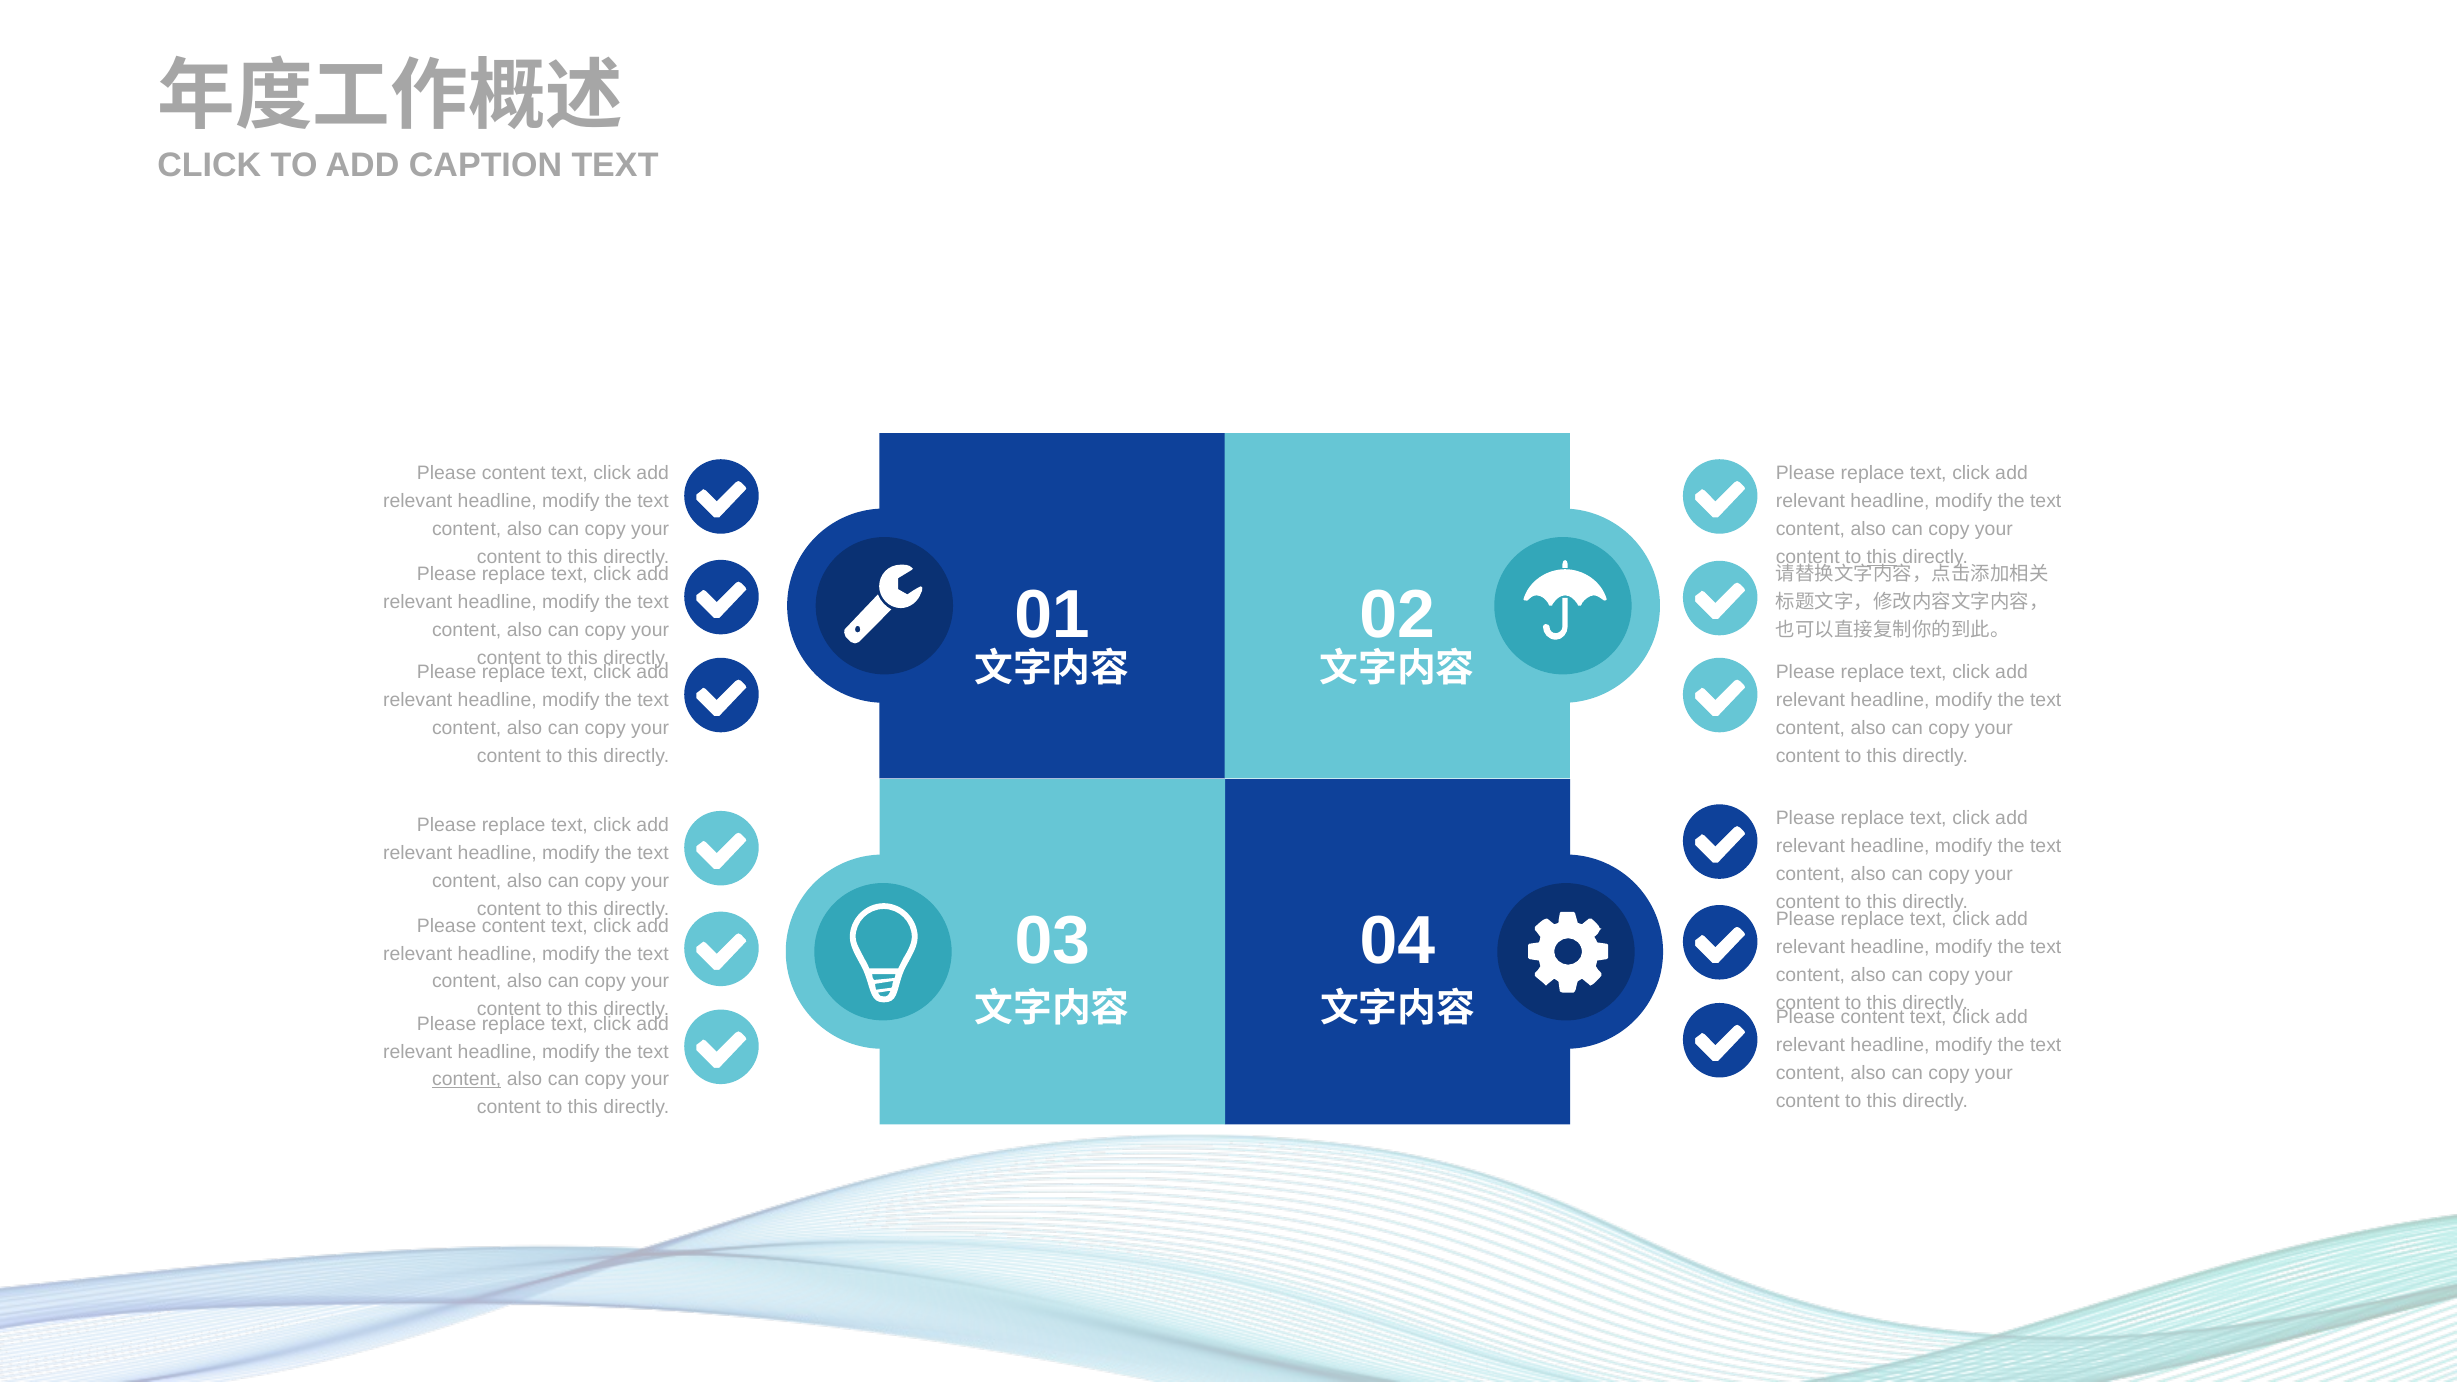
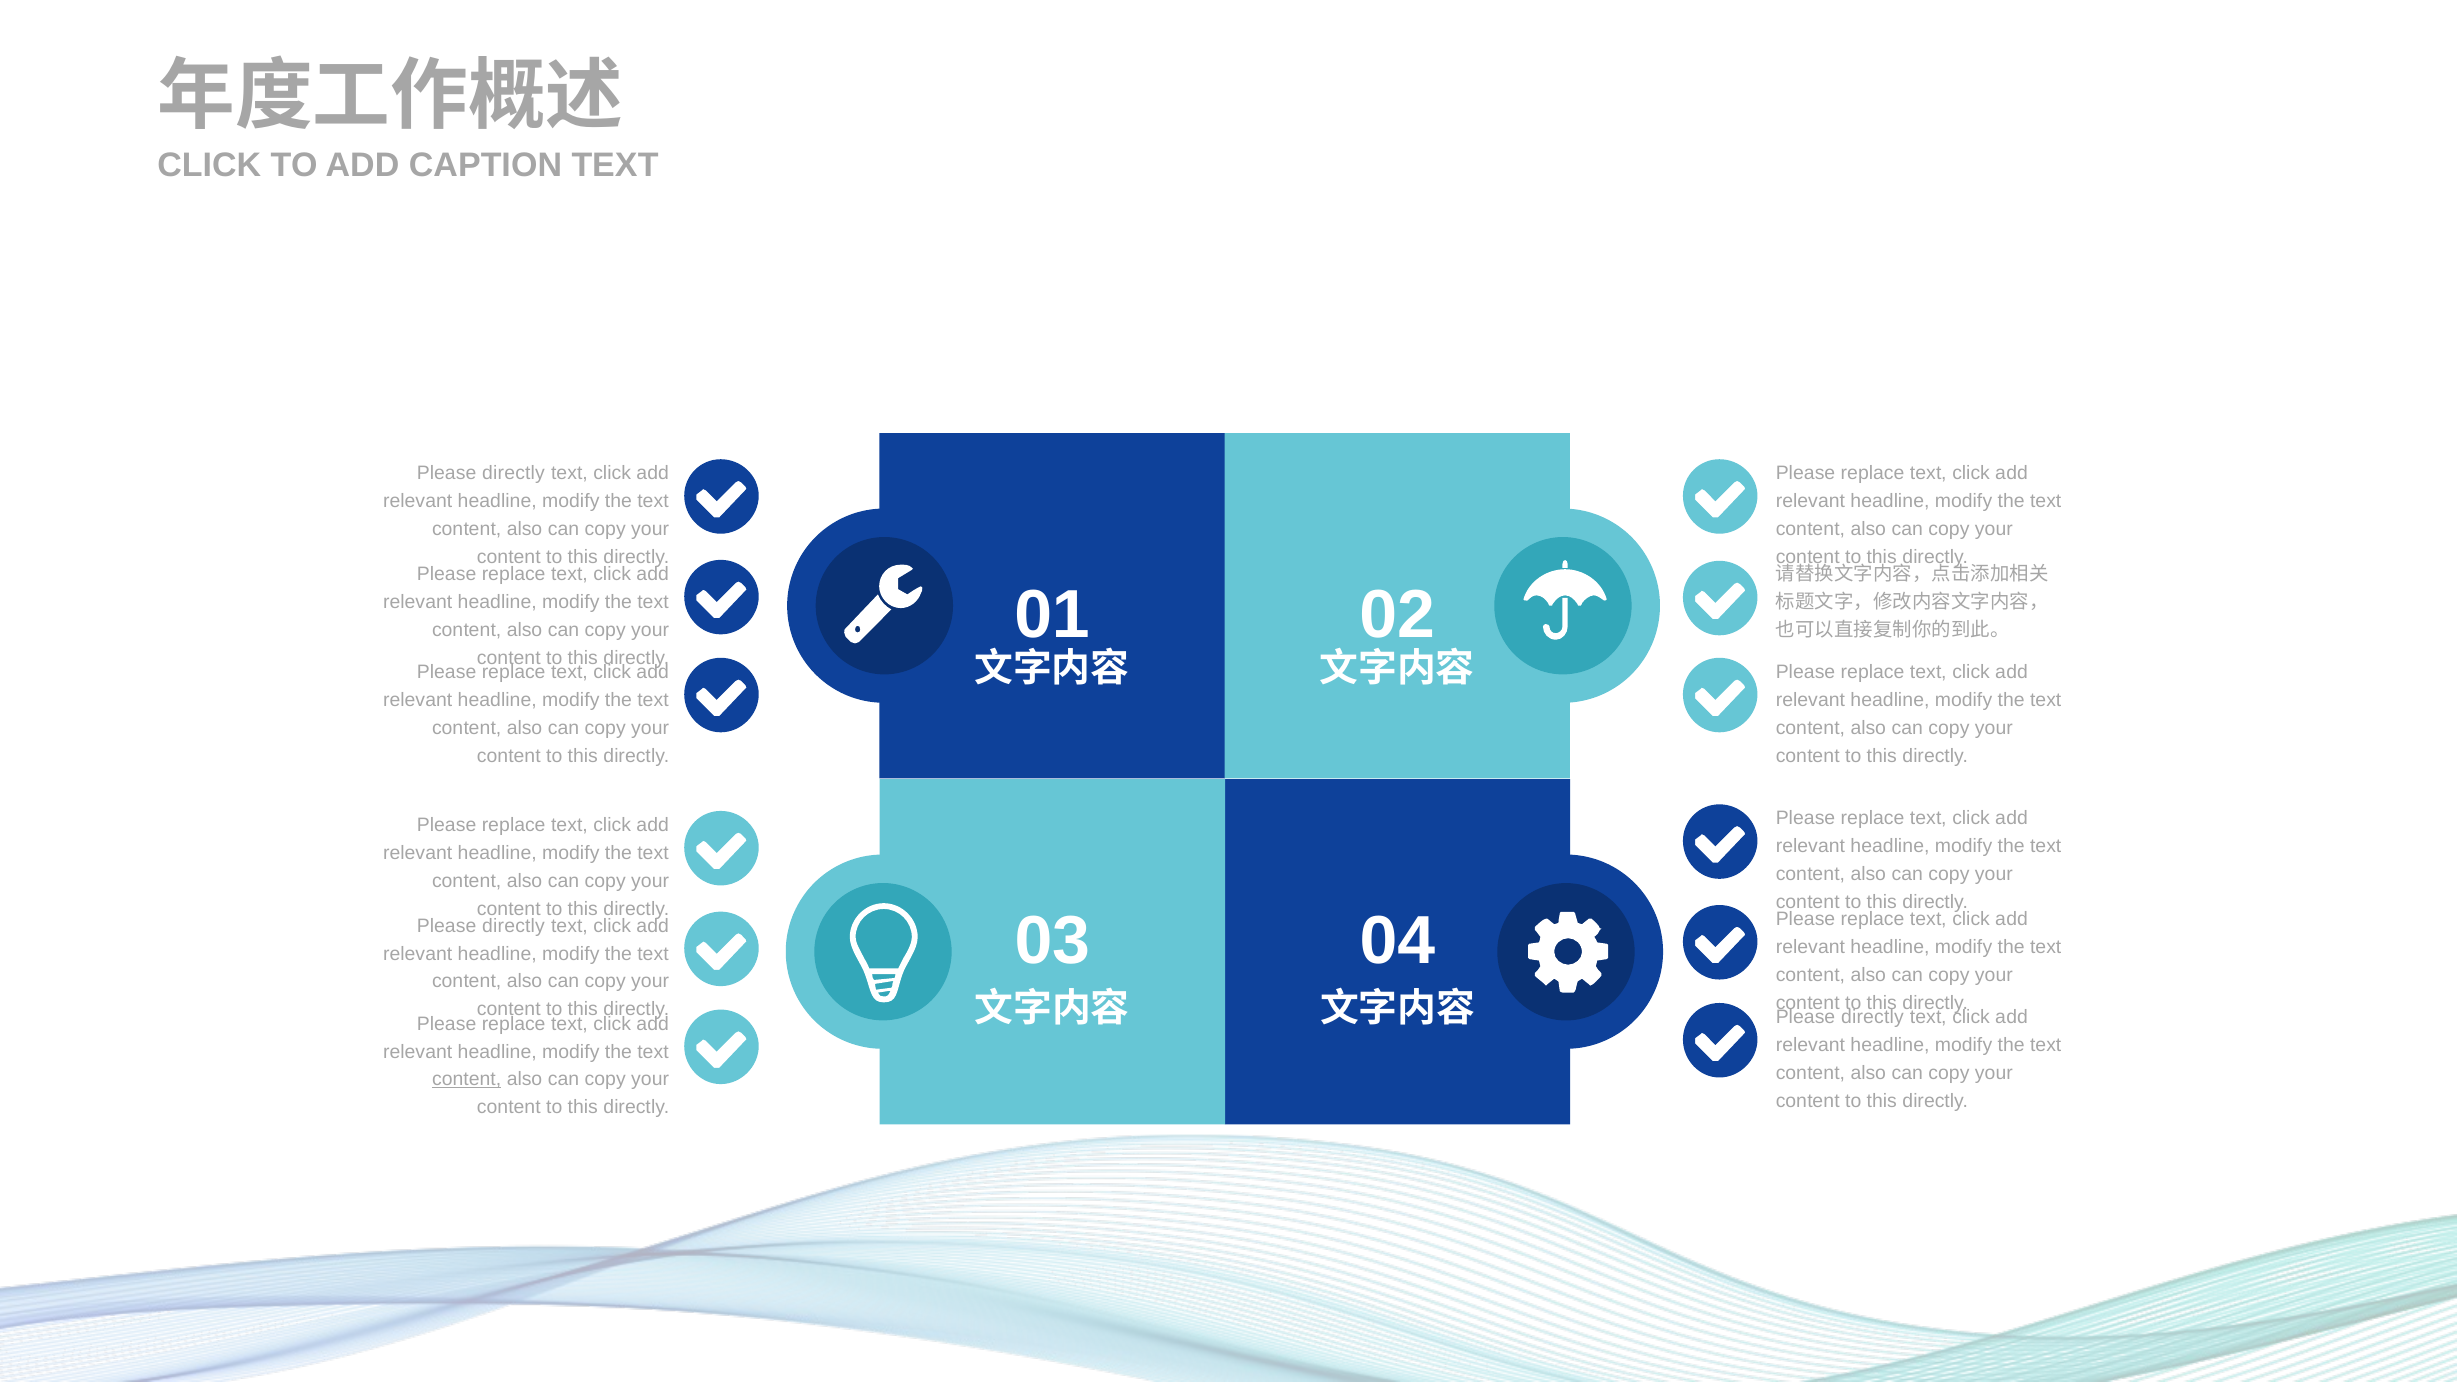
content at (514, 473): content -> directly
this at (1882, 557) underline: present -> none
content at (514, 926): content -> directly
content at (1873, 1017): content -> directly
